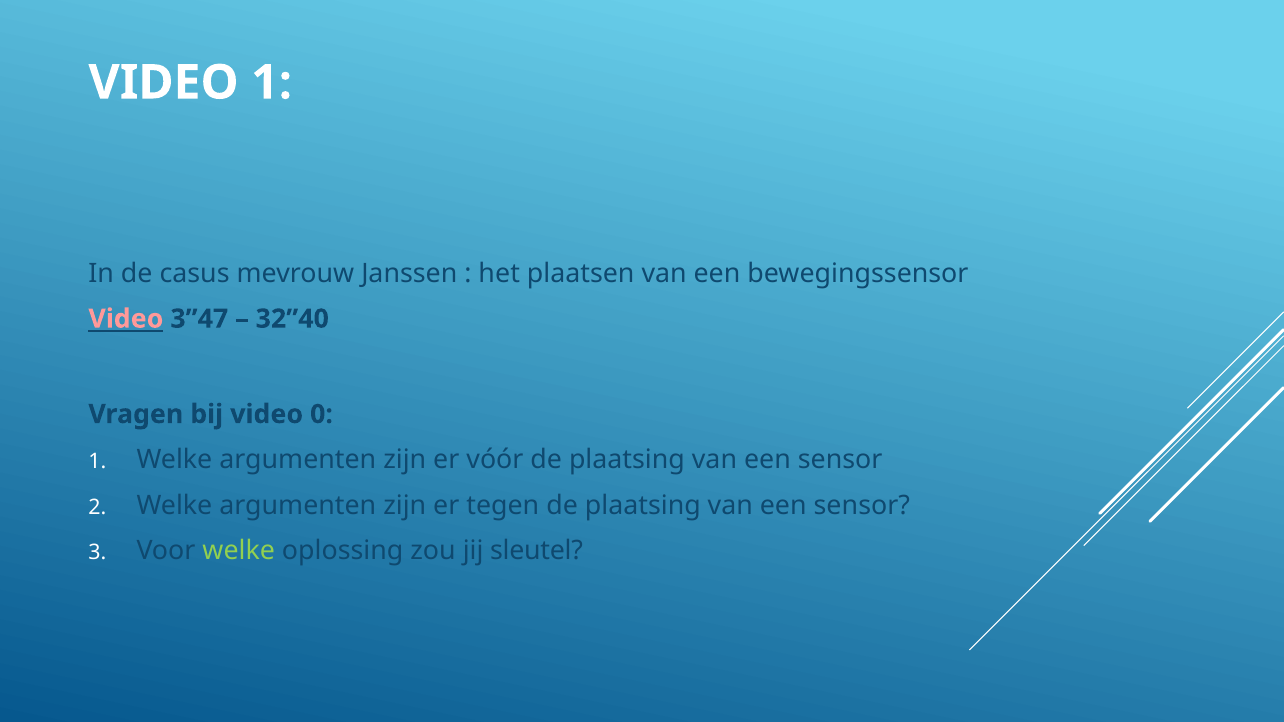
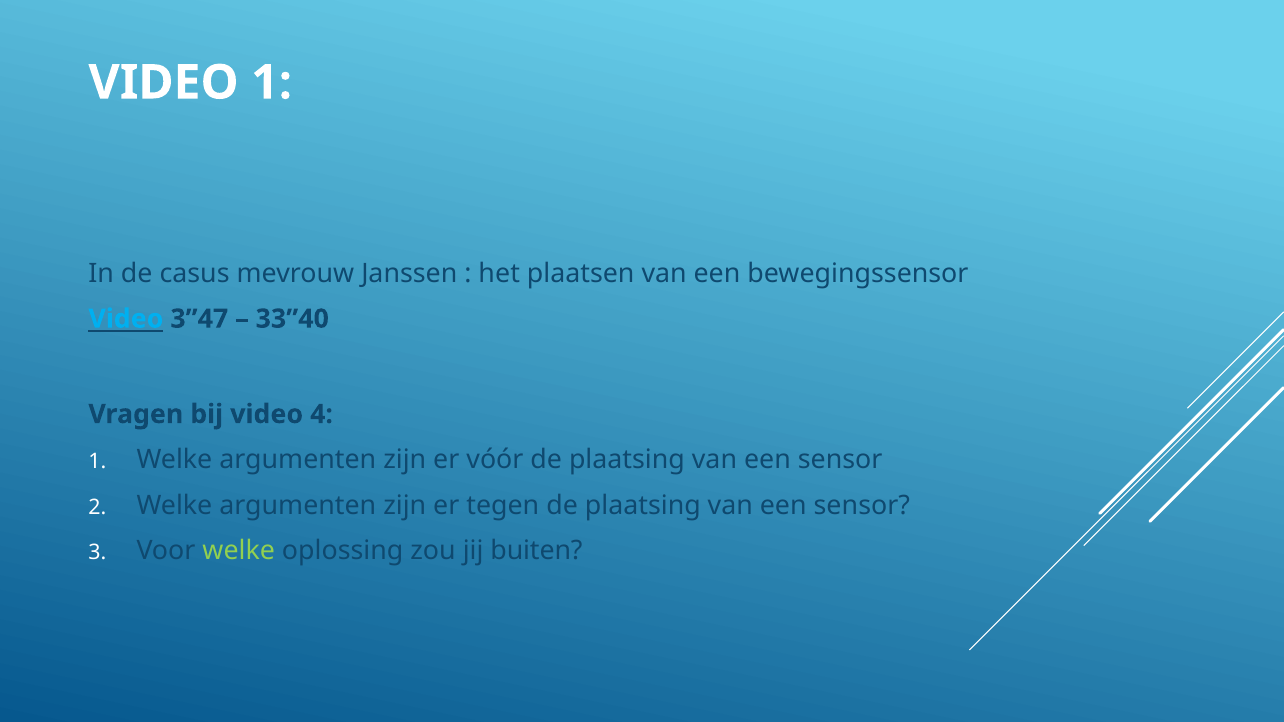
Video at (126, 319) colour: pink -> light blue
32”40: 32”40 -> 33”40
0: 0 -> 4
sleutel: sleutel -> buiten
